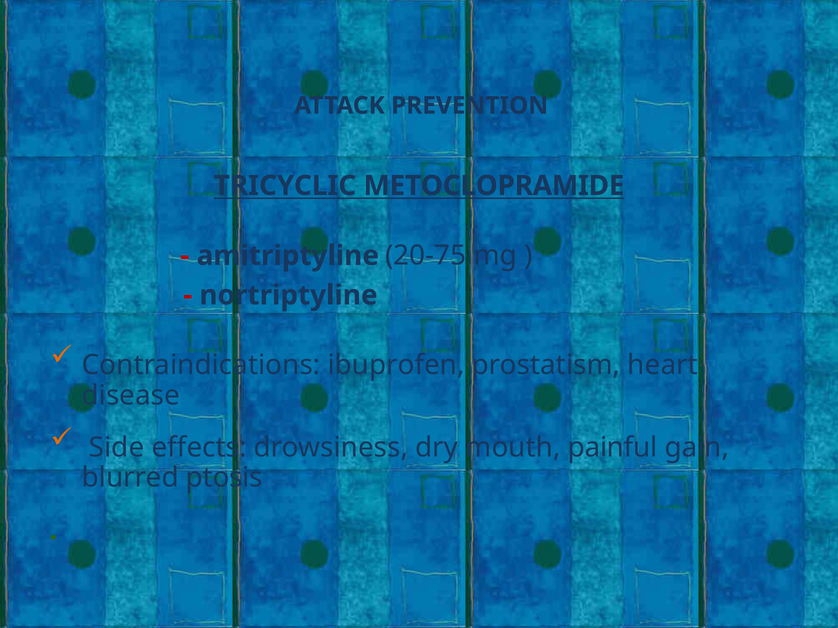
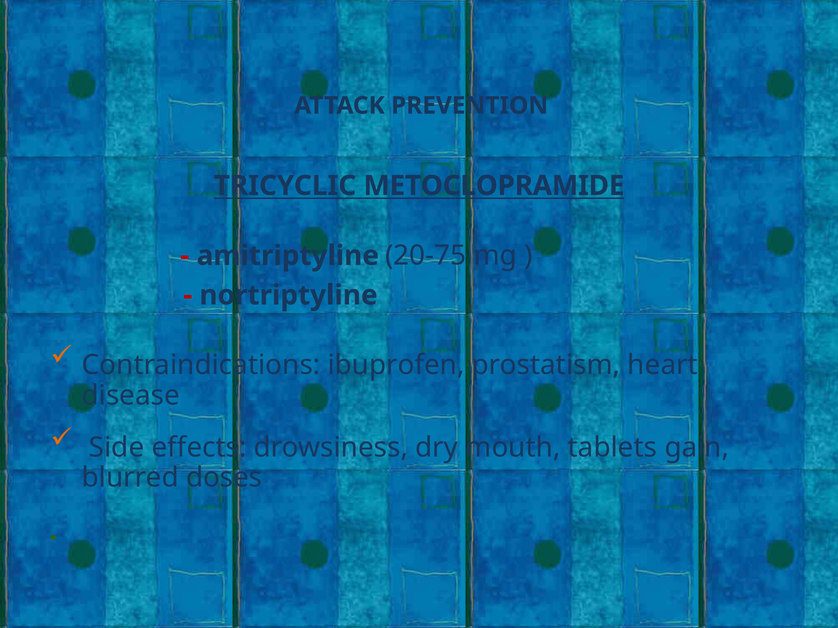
painful: painful -> tablets
ptosis: ptosis -> doses
